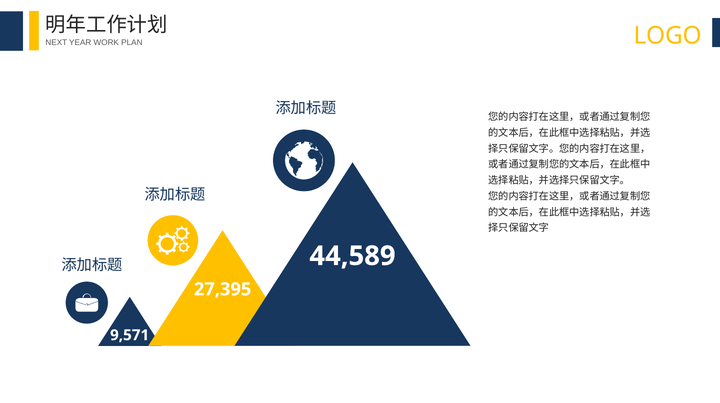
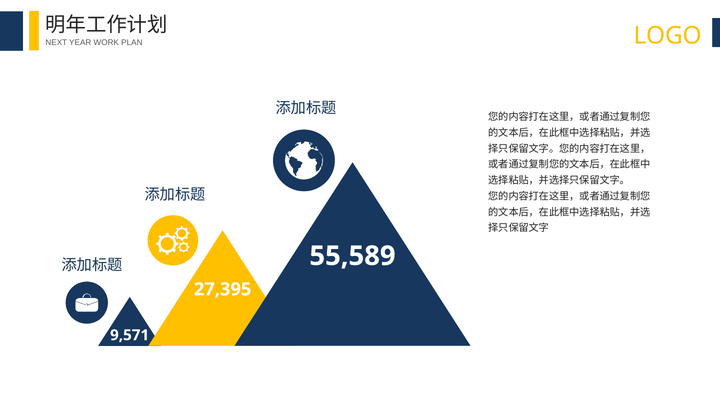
44,589: 44,589 -> 55,589
